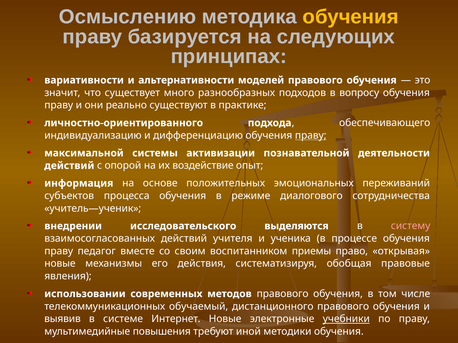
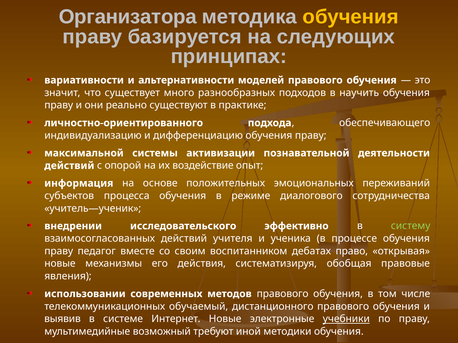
Осмыслению: Осмыслению -> Организатора
вопросу: вопросу -> научить
праву at (311, 136) underline: present -> none
выделяются: выделяются -> эффективно
систему colour: pink -> light green
приемы: приемы -> дебатах
повышения: повышения -> возможный
